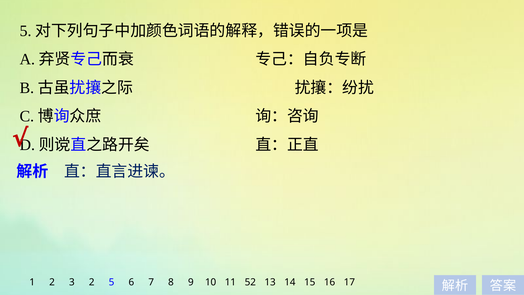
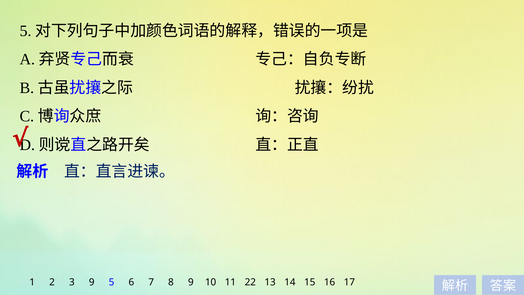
3 2: 2 -> 9
52: 52 -> 22
